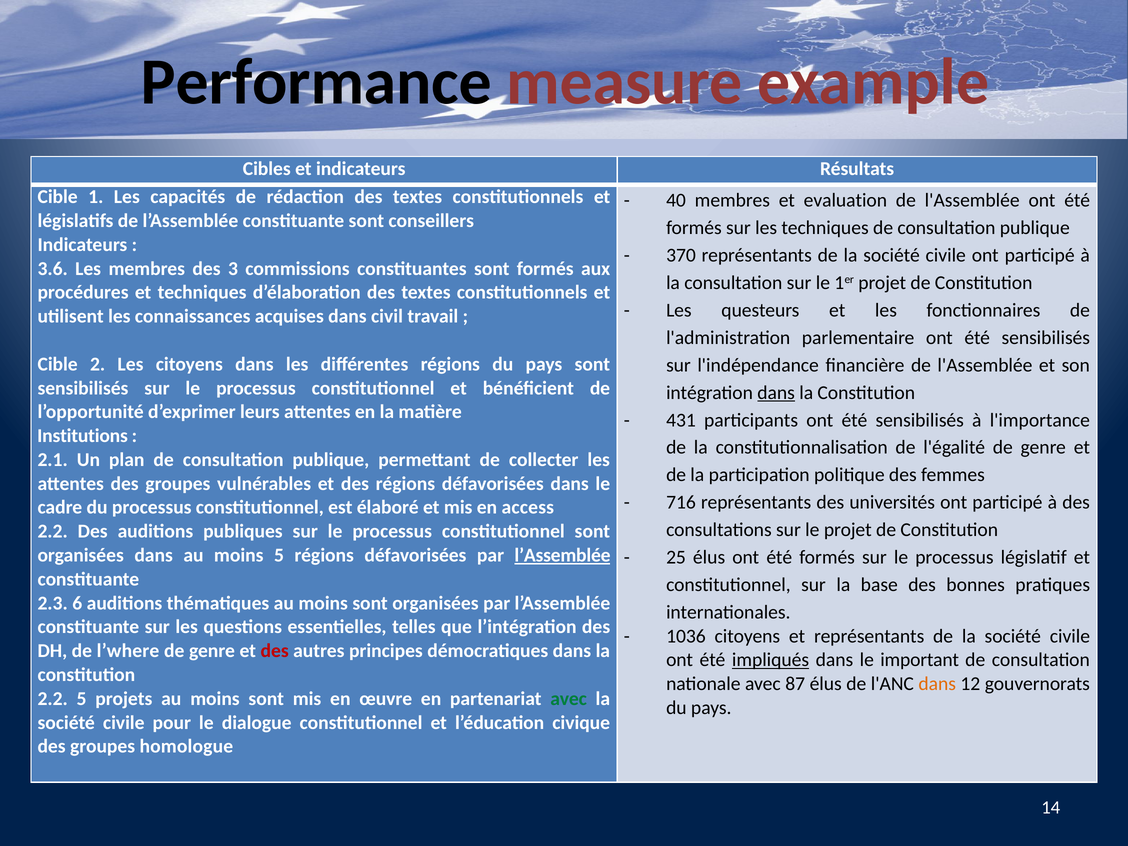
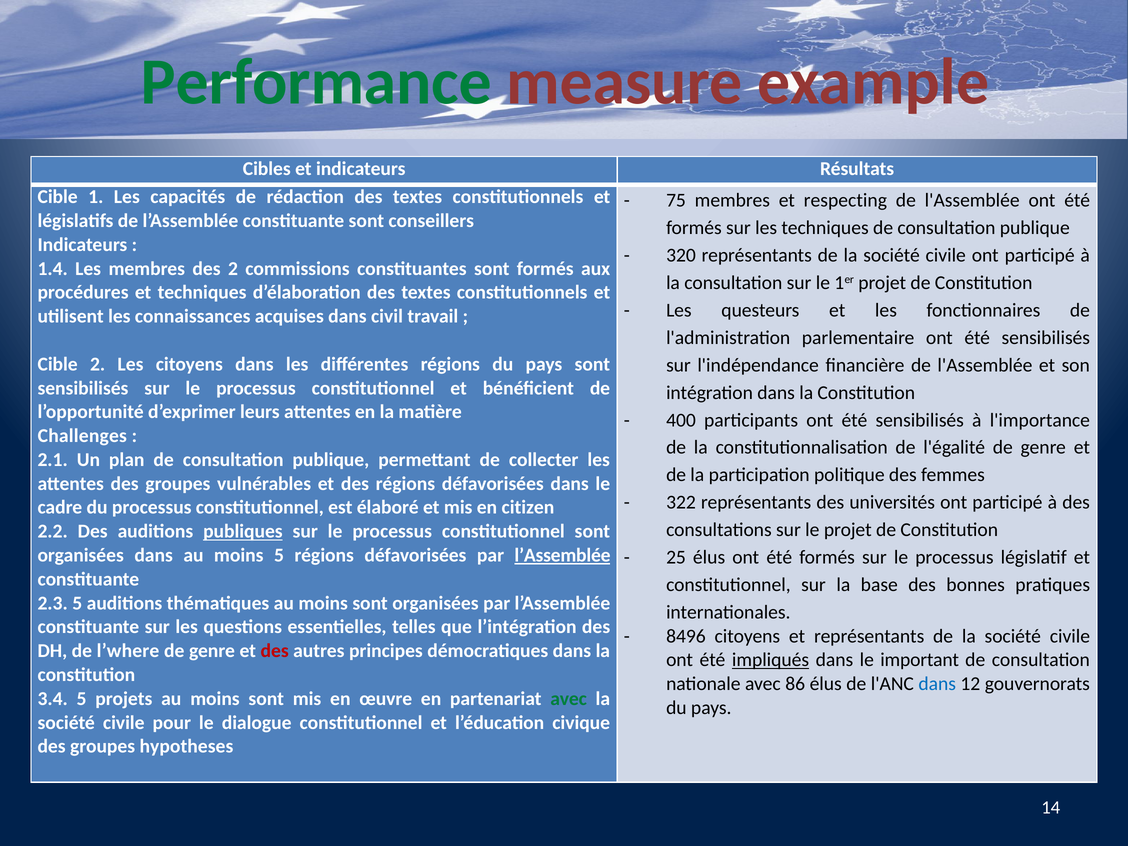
Performance colour: black -> green
40: 40 -> 75
evaluation: evaluation -> respecting
370: 370 -> 320
3.6: 3.6 -> 1.4
des 3: 3 -> 2
dans at (776, 393) underline: present -> none
431: 431 -> 400
Institutions: Institutions -> Challenges
716: 716 -> 322
access: access -> citizen
publiques underline: none -> present
2.3 6: 6 -> 5
1036: 1036 -> 8496
87: 87 -> 86
dans at (937, 684) colour: orange -> blue
2.2 at (53, 699): 2.2 -> 3.4
homologue: homologue -> hypotheses
